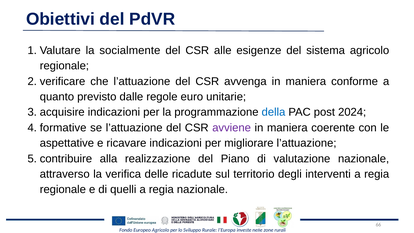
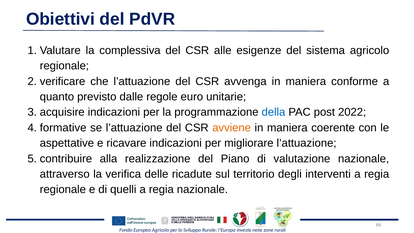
socialmente: socialmente -> complessiva
2024: 2024 -> 2022
avviene colour: purple -> orange
